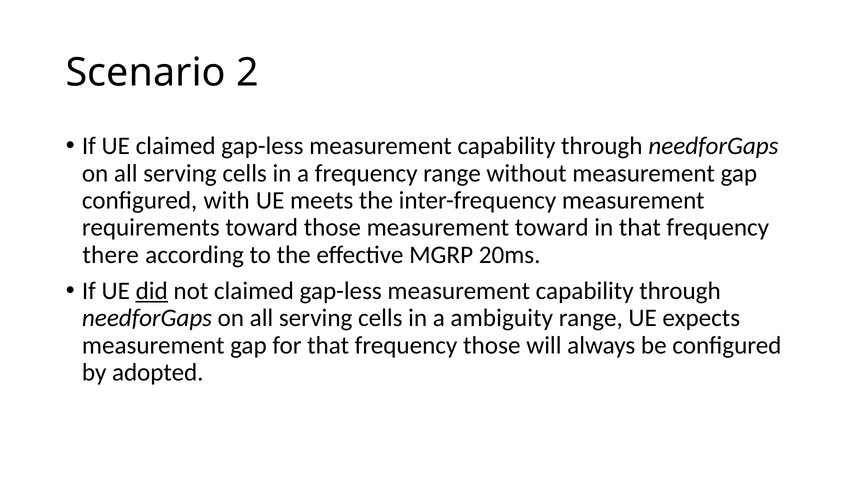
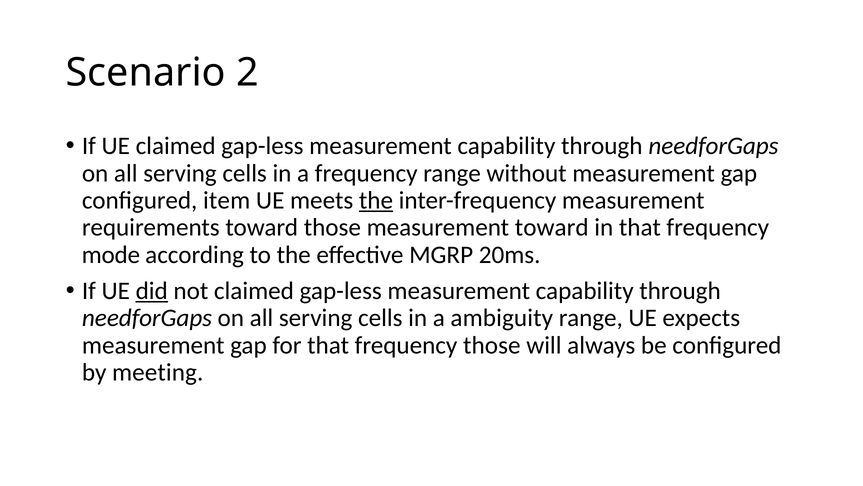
with: with -> item
the at (376, 200) underline: none -> present
there: there -> mode
adopted: adopted -> meeting
